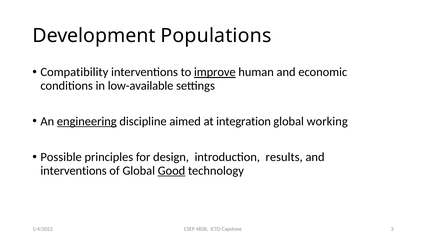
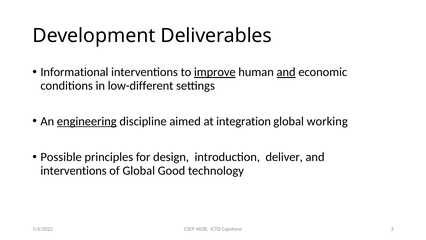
Populations: Populations -> Deliverables
Compatibility: Compatibility -> Informational
and at (286, 72) underline: none -> present
low-available: low-available -> low-different
results: results -> deliver
Good underline: present -> none
